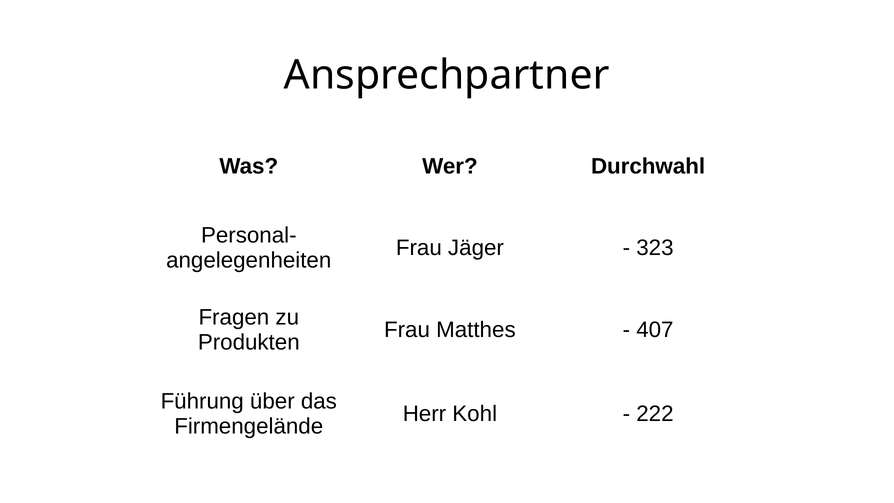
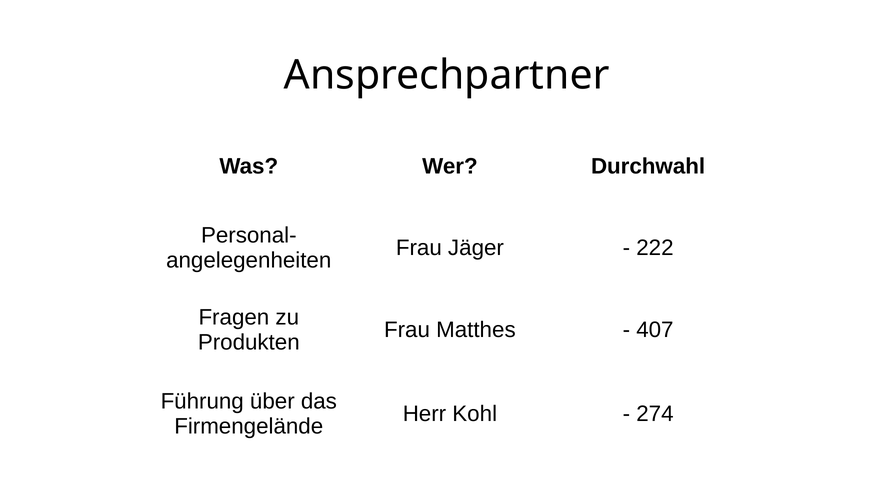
323: 323 -> 222
222: 222 -> 274
